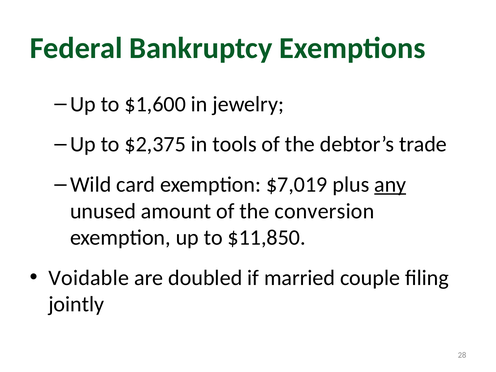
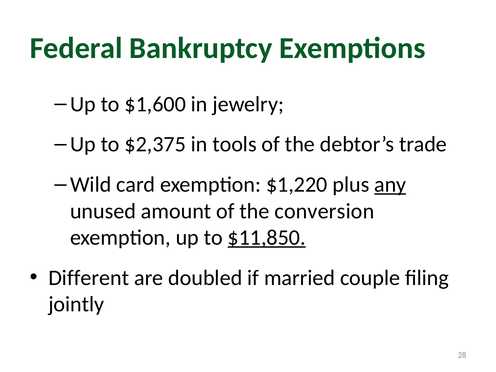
$7,019: $7,019 -> $1,220
$11,850 underline: none -> present
Voidable: Voidable -> Different
